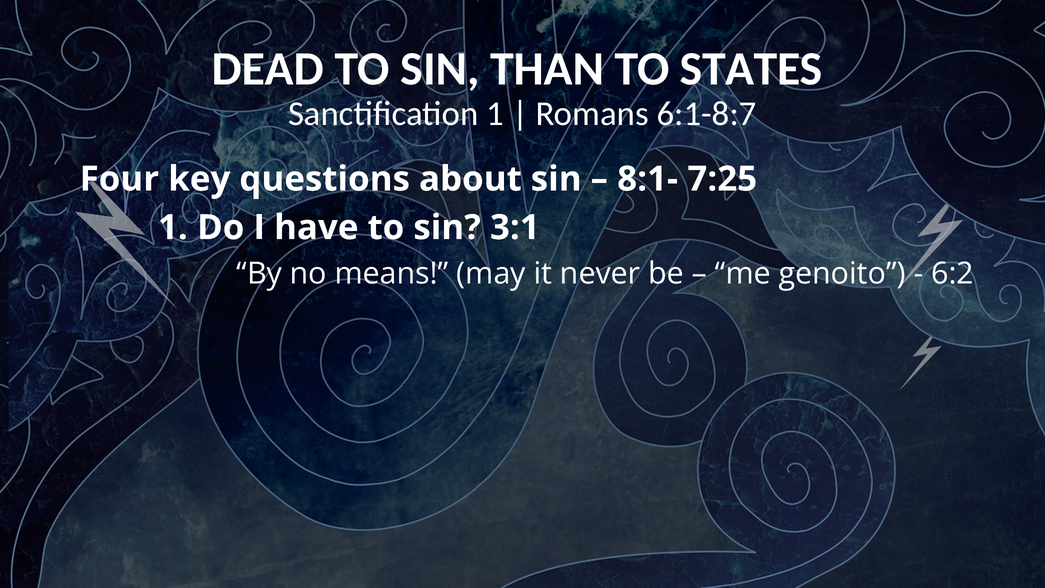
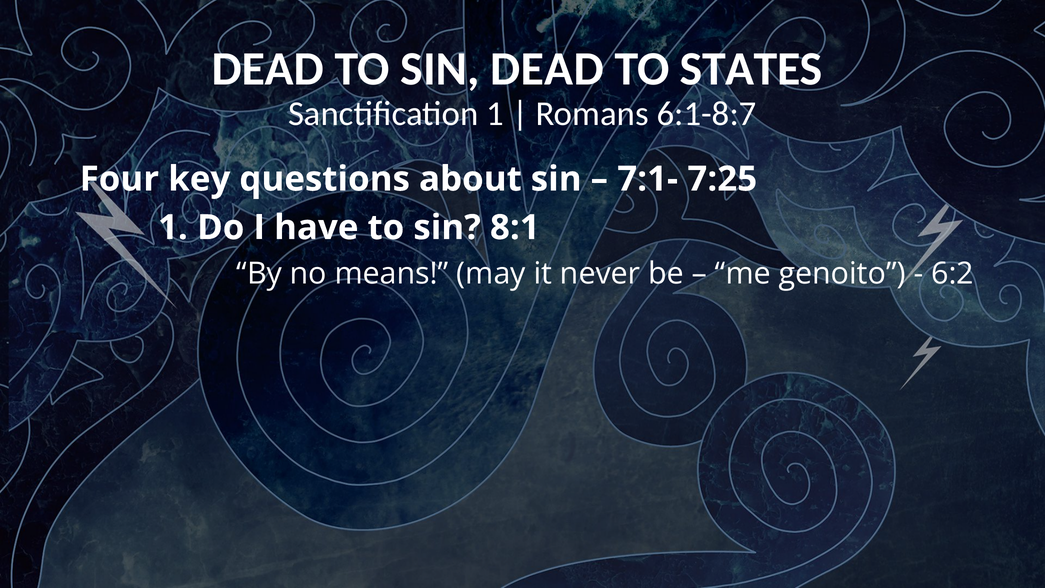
SIN THAN: THAN -> DEAD
8:1-: 8:1- -> 7:1-
3:1: 3:1 -> 8:1
